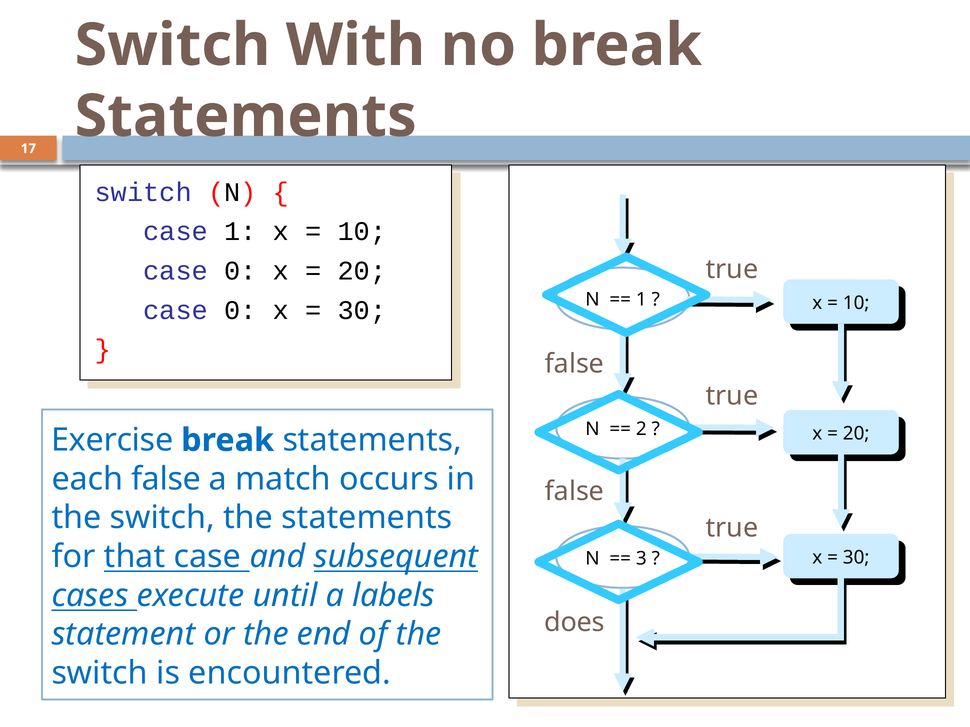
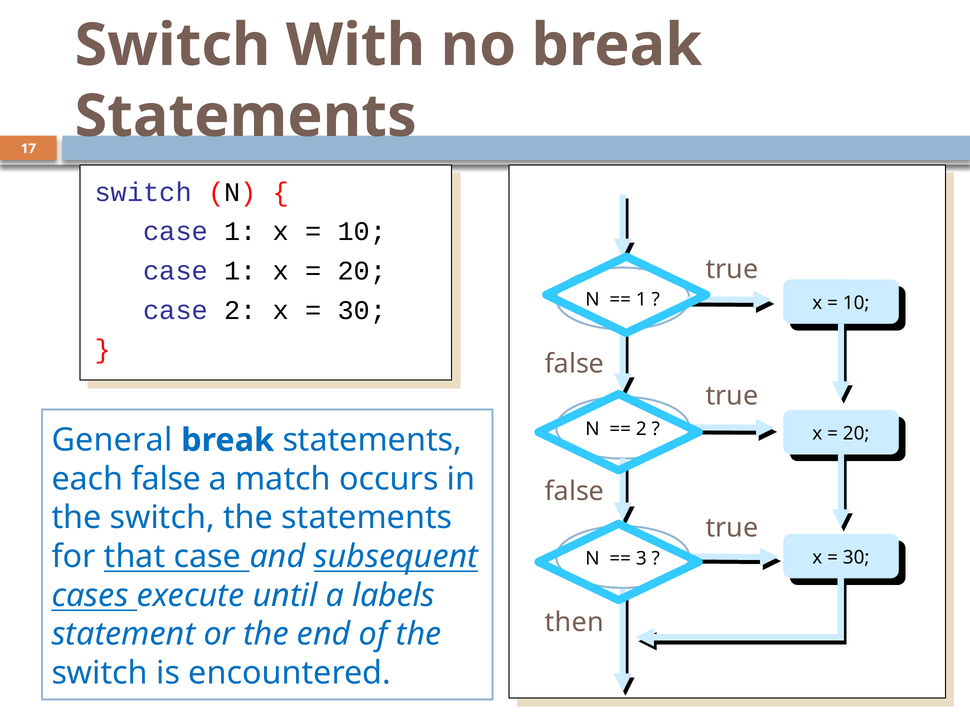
0 at (240, 271): 0 -> 1
0 at (240, 310): 0 -> 2
Exercise: Exercise -> General
does: does -> then
